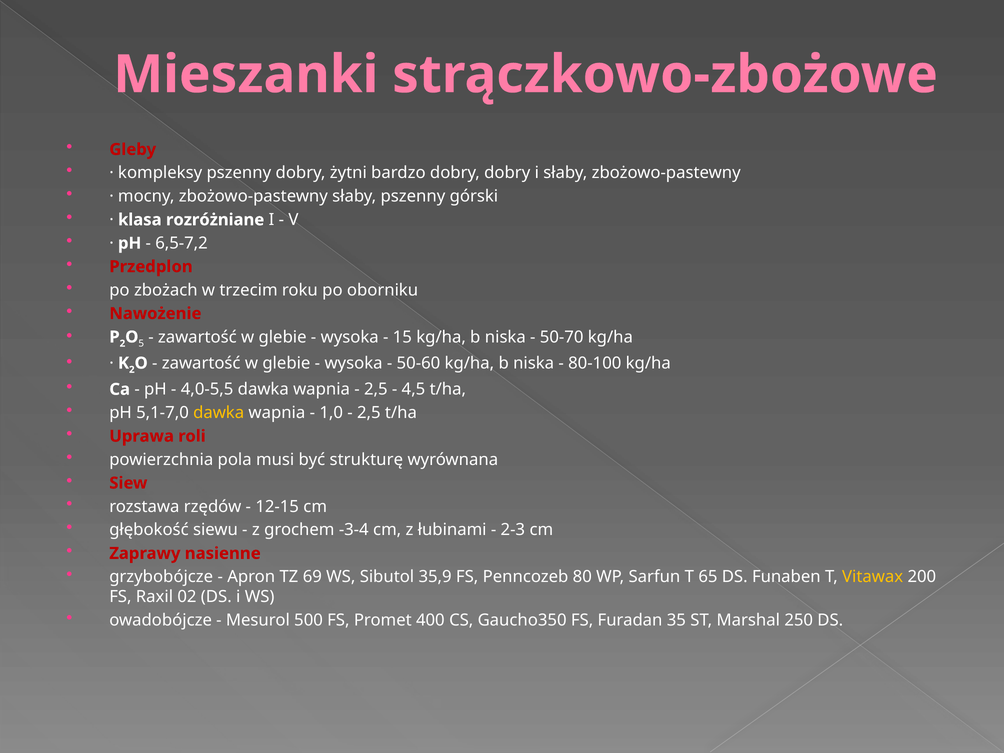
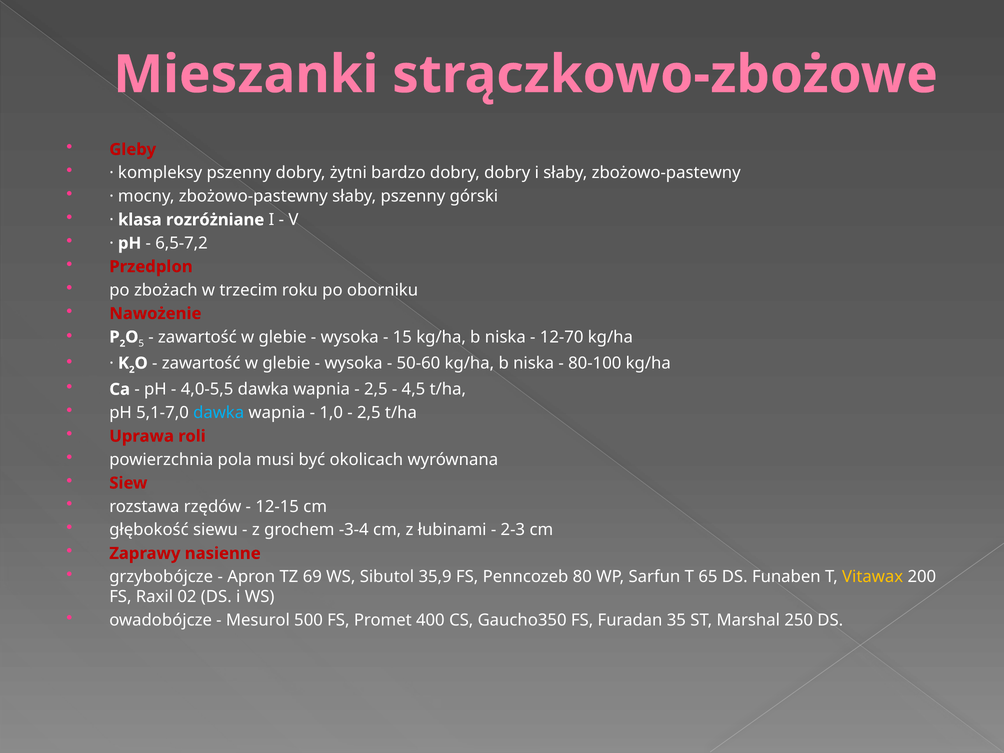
50-70: 50-70 -> 12-70
dawka at (219, 413) colour: yellow -> light blue
strukturę: strukturę -> okolicach
